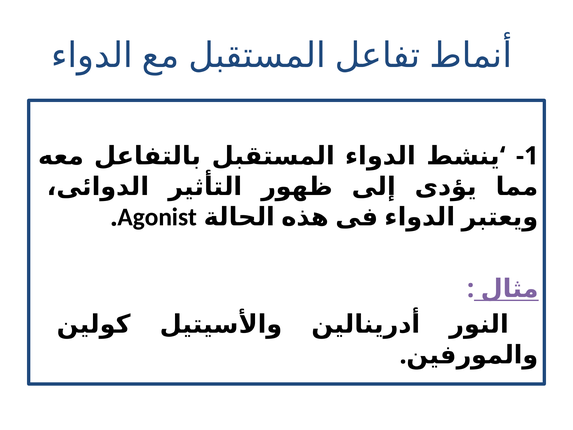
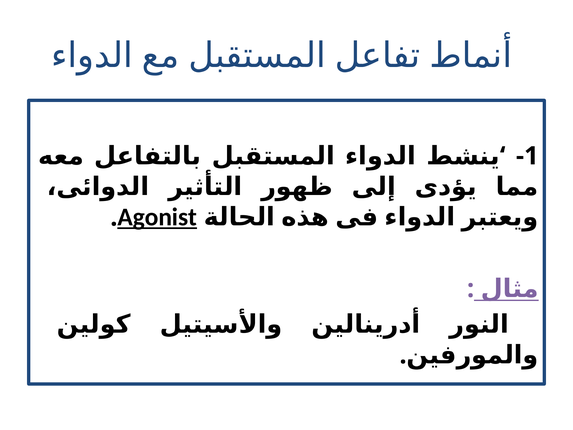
Agonist underline: none -> present
